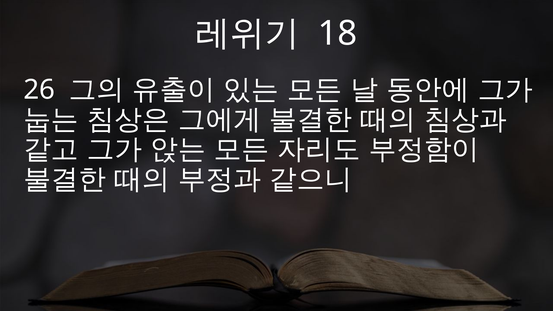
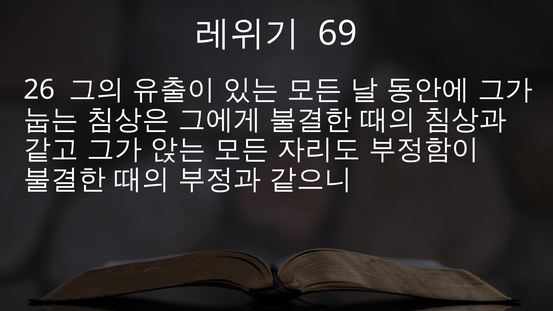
18: 18 -> 69
